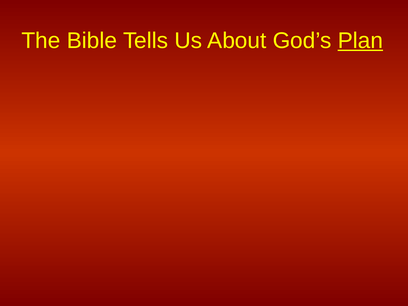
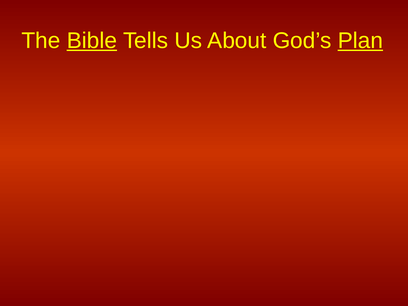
Bible underline: none -> present
